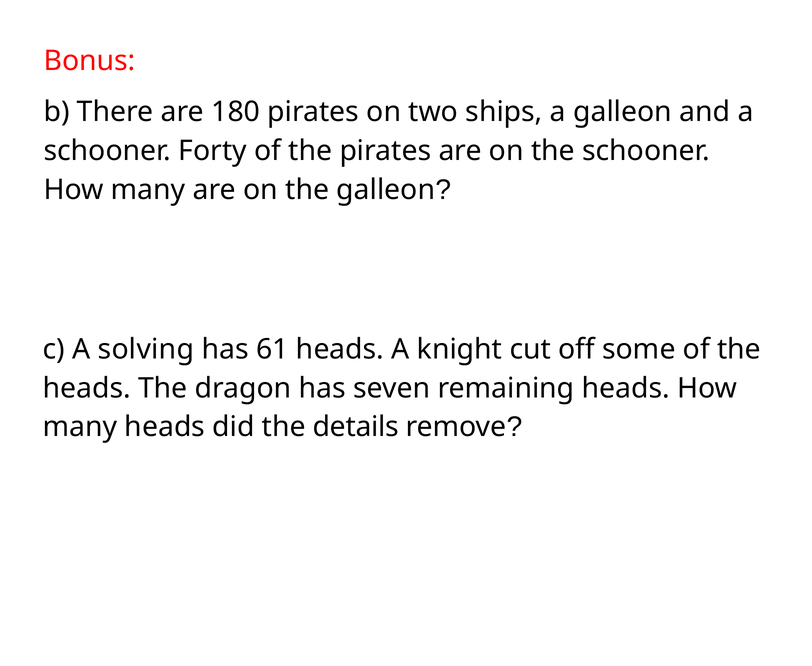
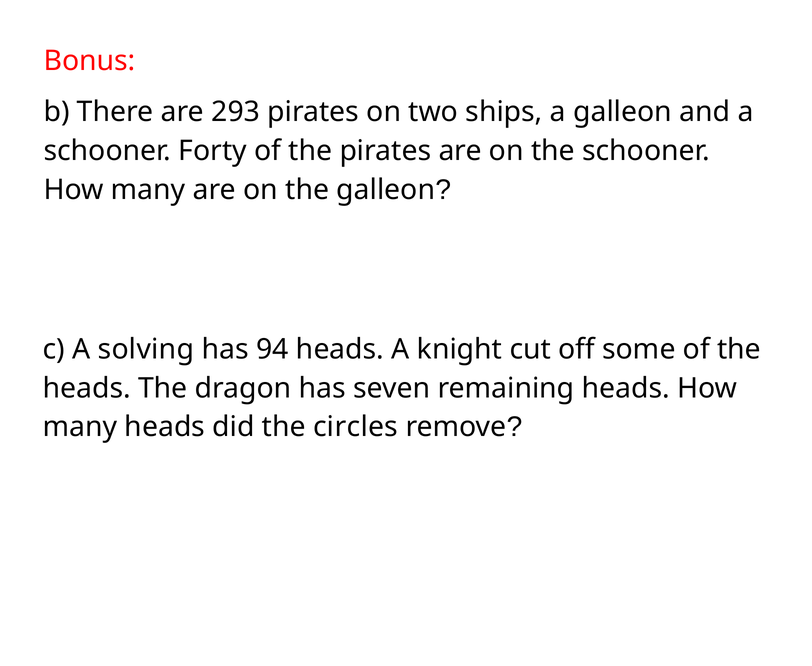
180: 180 -> 293
61: 61 -> 94
details: details -> circles
